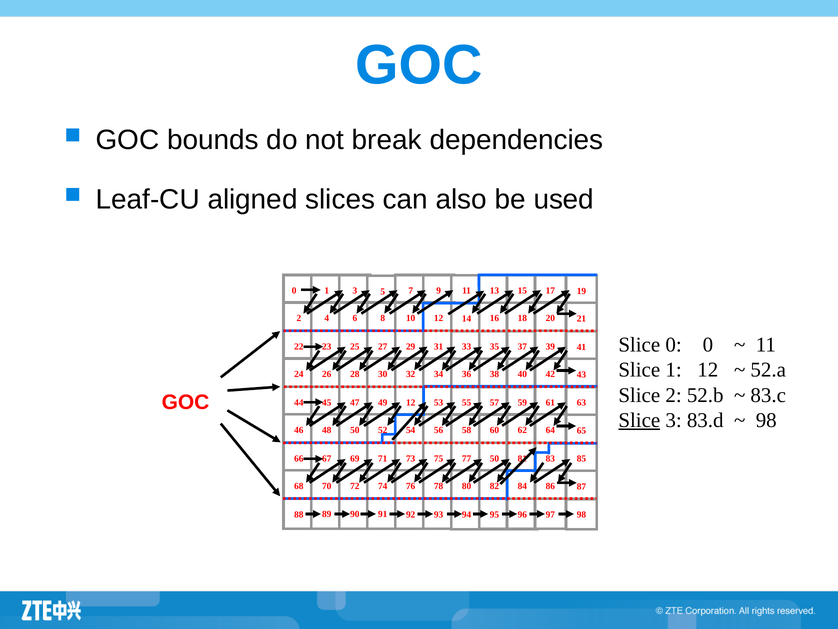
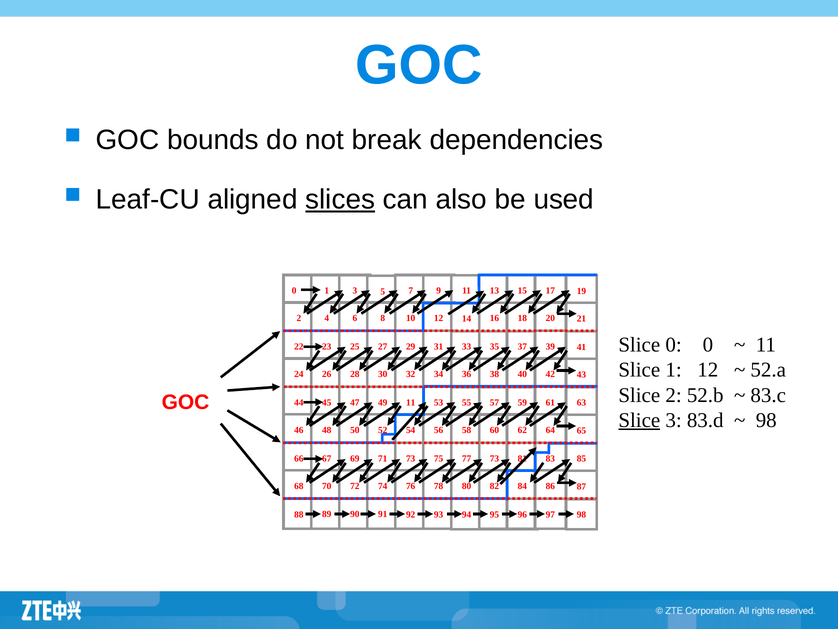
slices underline: none -> present
49 12: 12 -> 11
77 50: 50 -> 73
